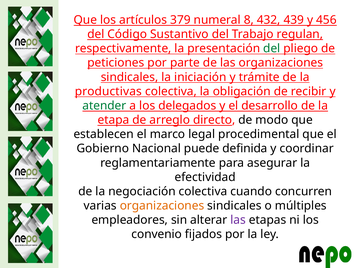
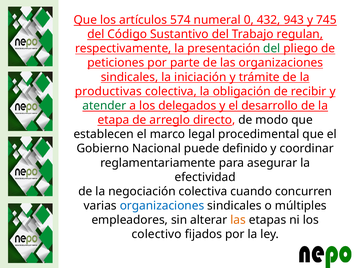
379: 379 -> 574
8: 8 -> 0
439: 439 -> 943
456: 456 -> 745
definida: definida -> definido
organizaciones at (162, 206) colour: orange -> blue
las at (238, 220) colour: purple -> orange
convenio: convenio -> colectivo
